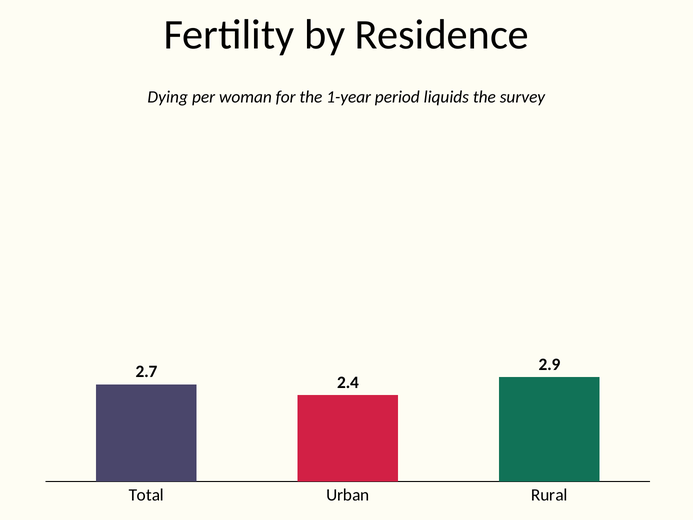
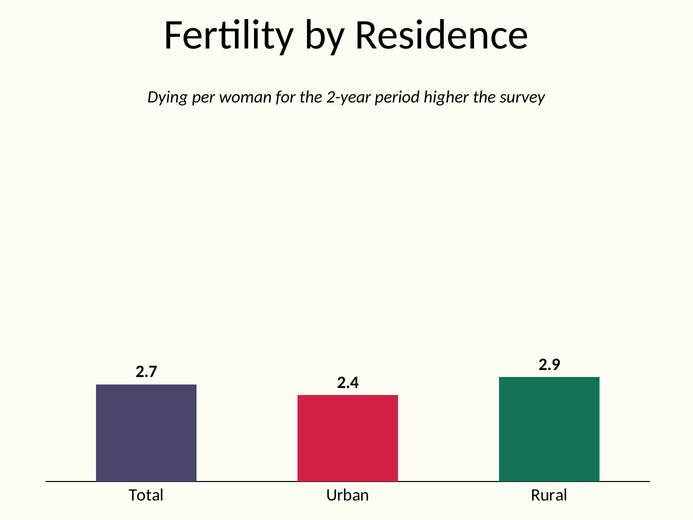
1-year: 1-year -> 2-year
liquids: liquids -> higher
